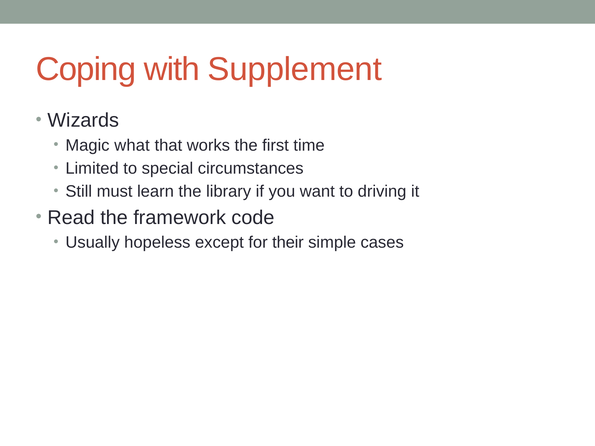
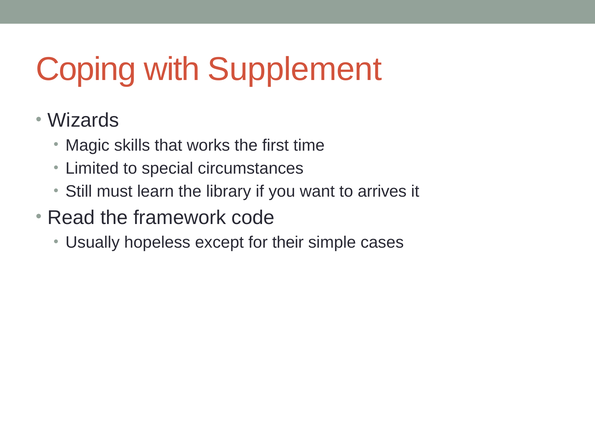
what: what -> skills
driving: driving -> arrives
